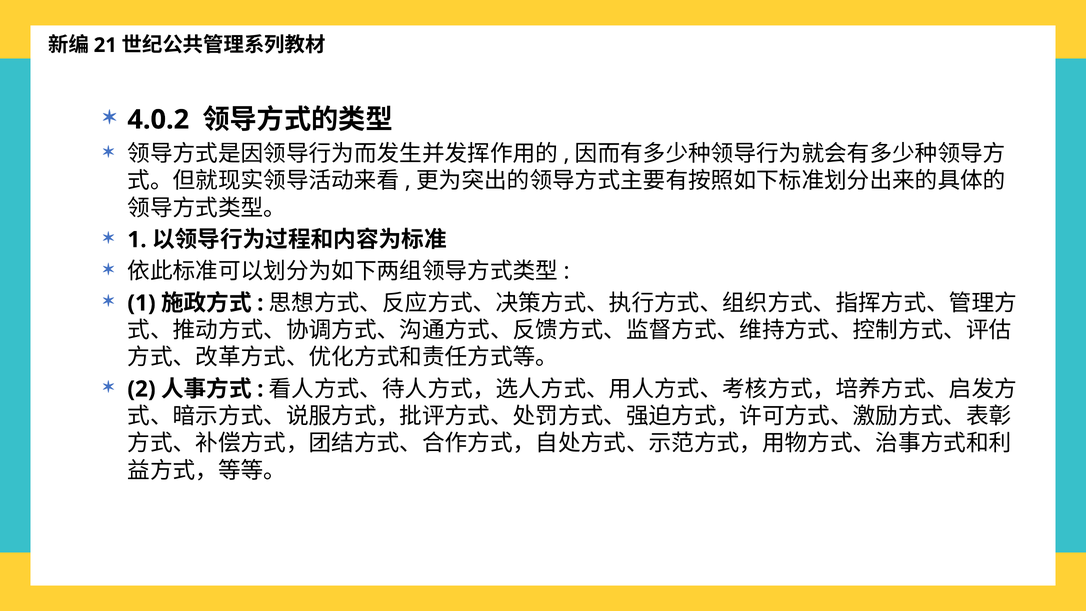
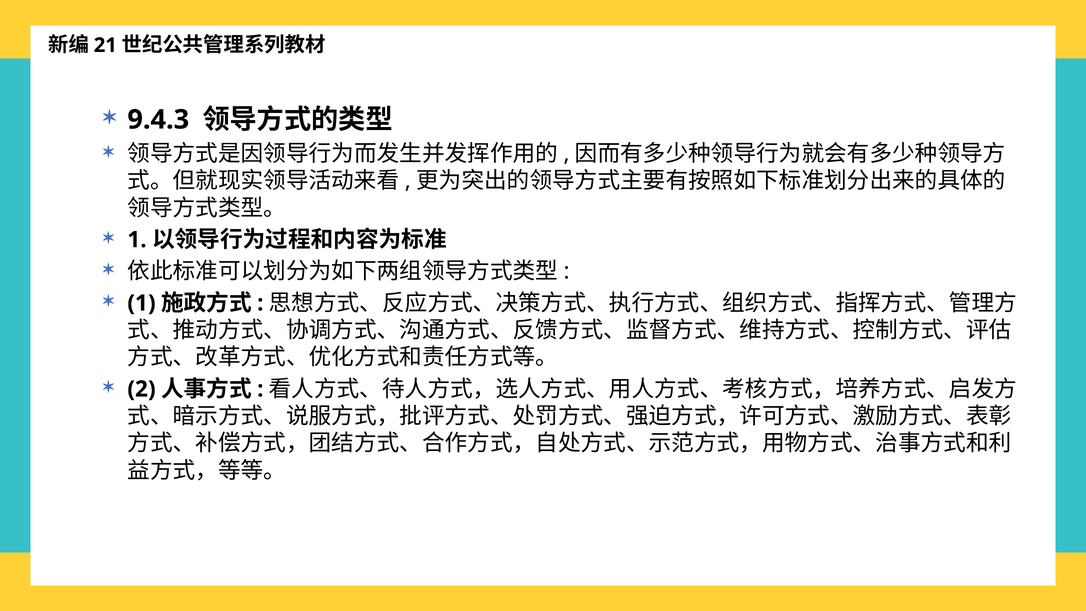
4.0.2: 4.0.2 -> 9.4.3
